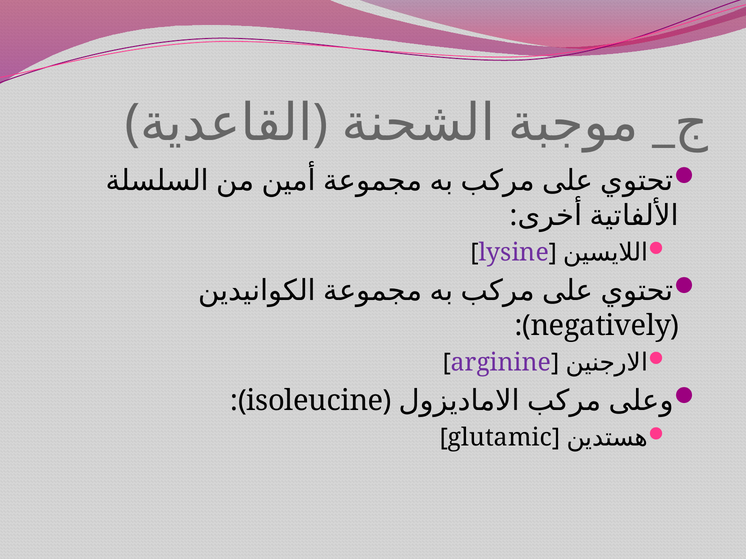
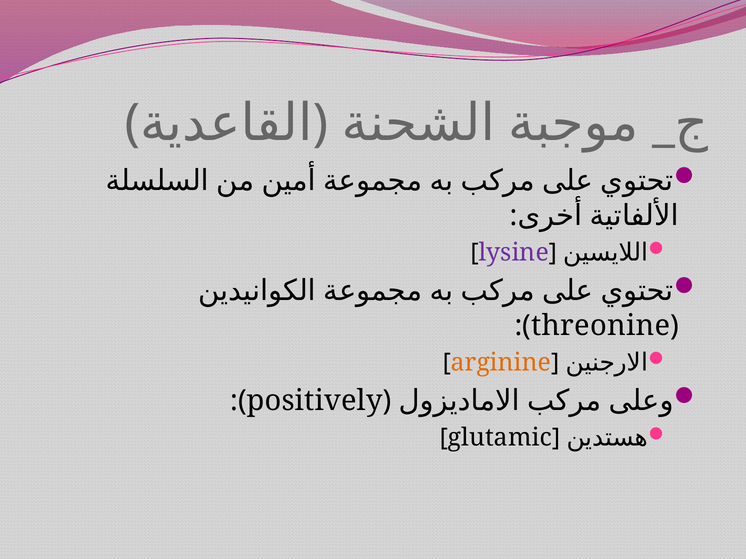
negatively: negatively -> threonine
arginine colour: purple -> orange
isoleucine: isoleucine -> positively
